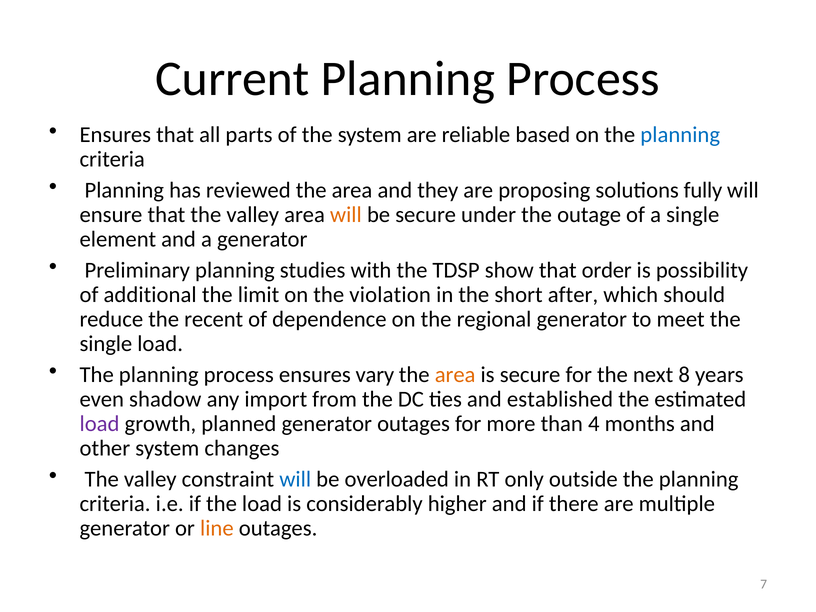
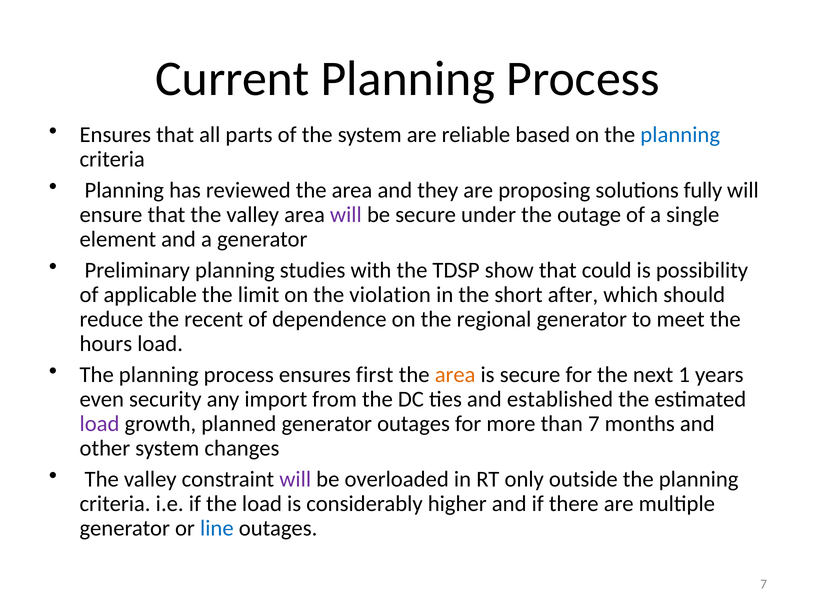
will at (346, 215) colour: orange -> purple
order: order -> could
additional: additional -> applicable
single at (106, 344): single -> hours
vary: vary -> first
8: 8 -> 1
shadow: shadow -> security
than 4: 4 -> 7
will at (295, 479) colour: blue -> purple
line colour: orange -> blue
